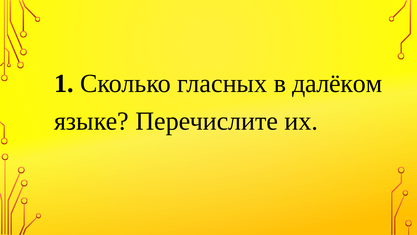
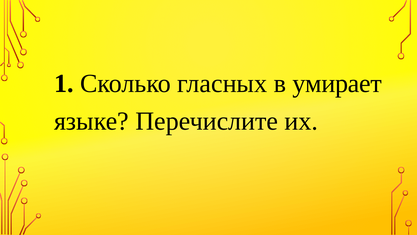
далёком: далёком -> умирает
